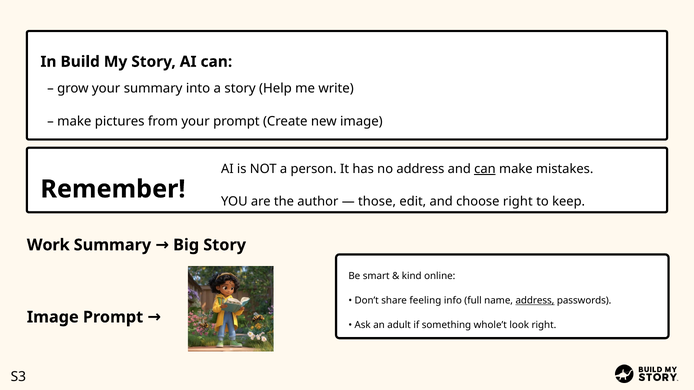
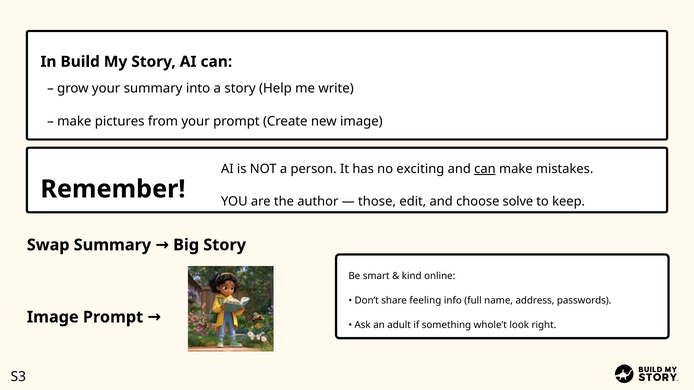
no address: address -> exciting
choose right: right -> solve
Work: Work -> Swap
address at (535, 301) underline: present -> none
